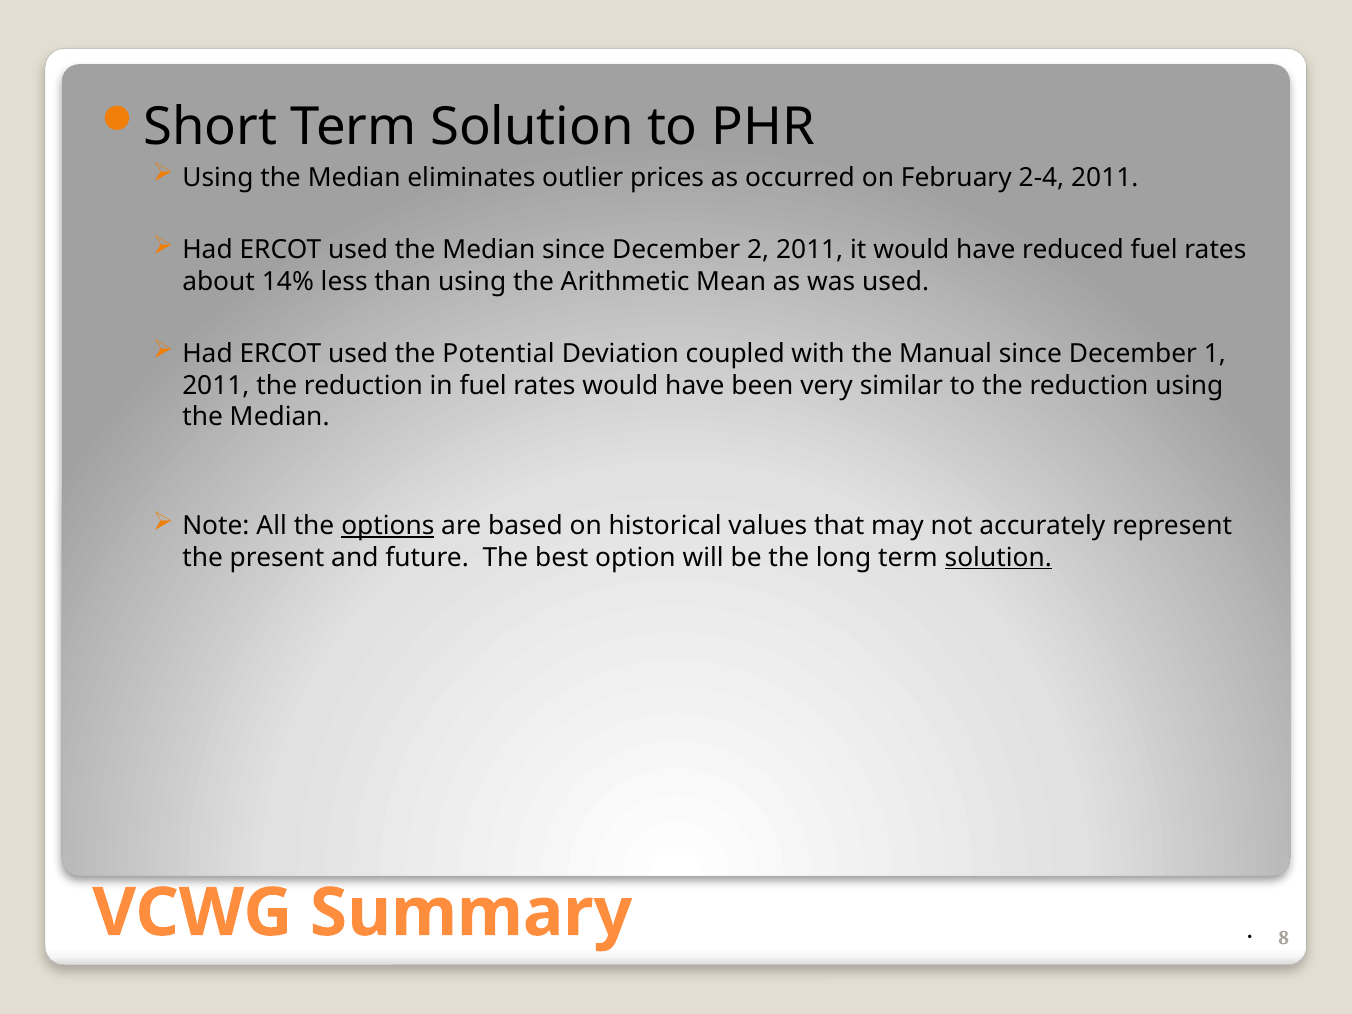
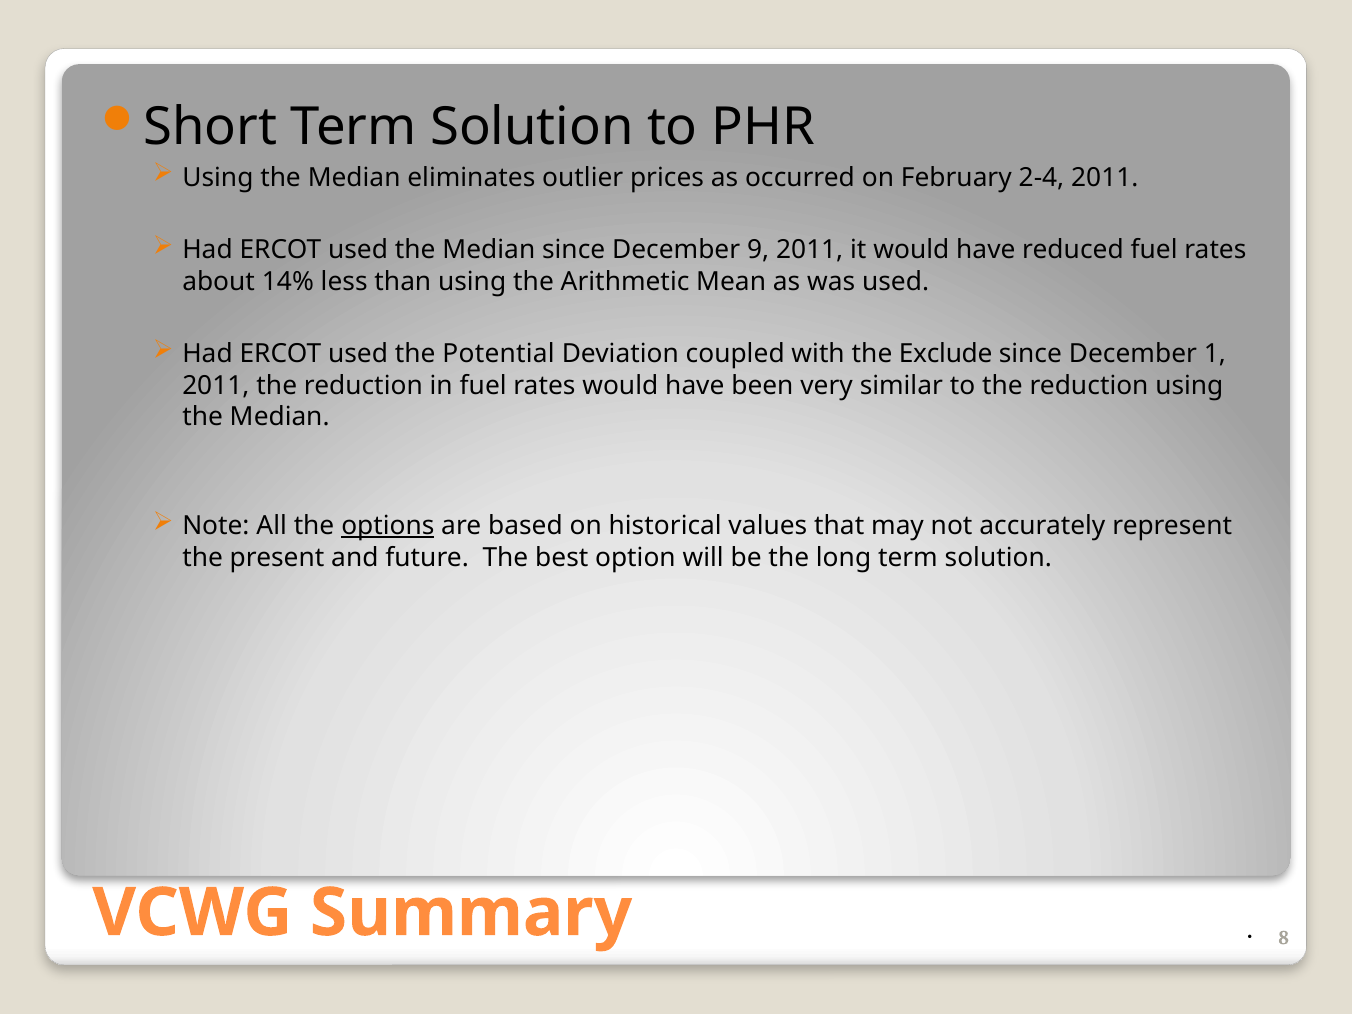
2: 2 -> 9
Manual: Manual -> Exclude
solution at (998, 557) underline: present -> none
